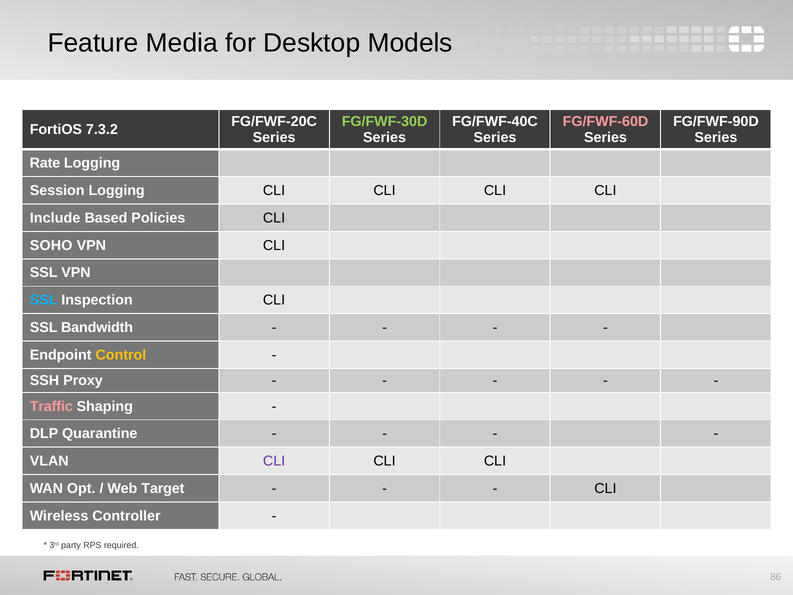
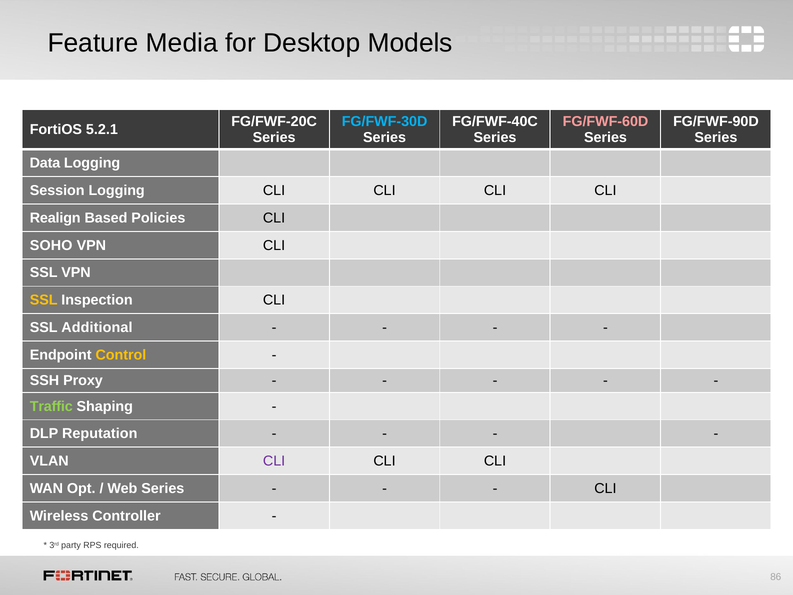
FG/FWF-30D colour: light green -> light blue
7.3.2: 7.3.2 -> 5.2.1
Rate: Rate -> Data
Include: Include -> Realign
SSL at (44, 300) colour: light blue -> yellow
Bandwidth: Bandwidth -> Additional
Traffic colour: pink -> light green
Quarantine: Quarantine -> Reputation
Web Target: Target -> Series
